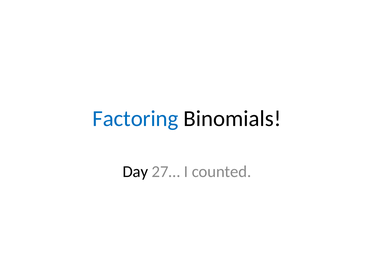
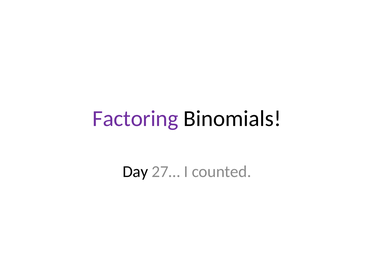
Factoring colour: blue -> purple
